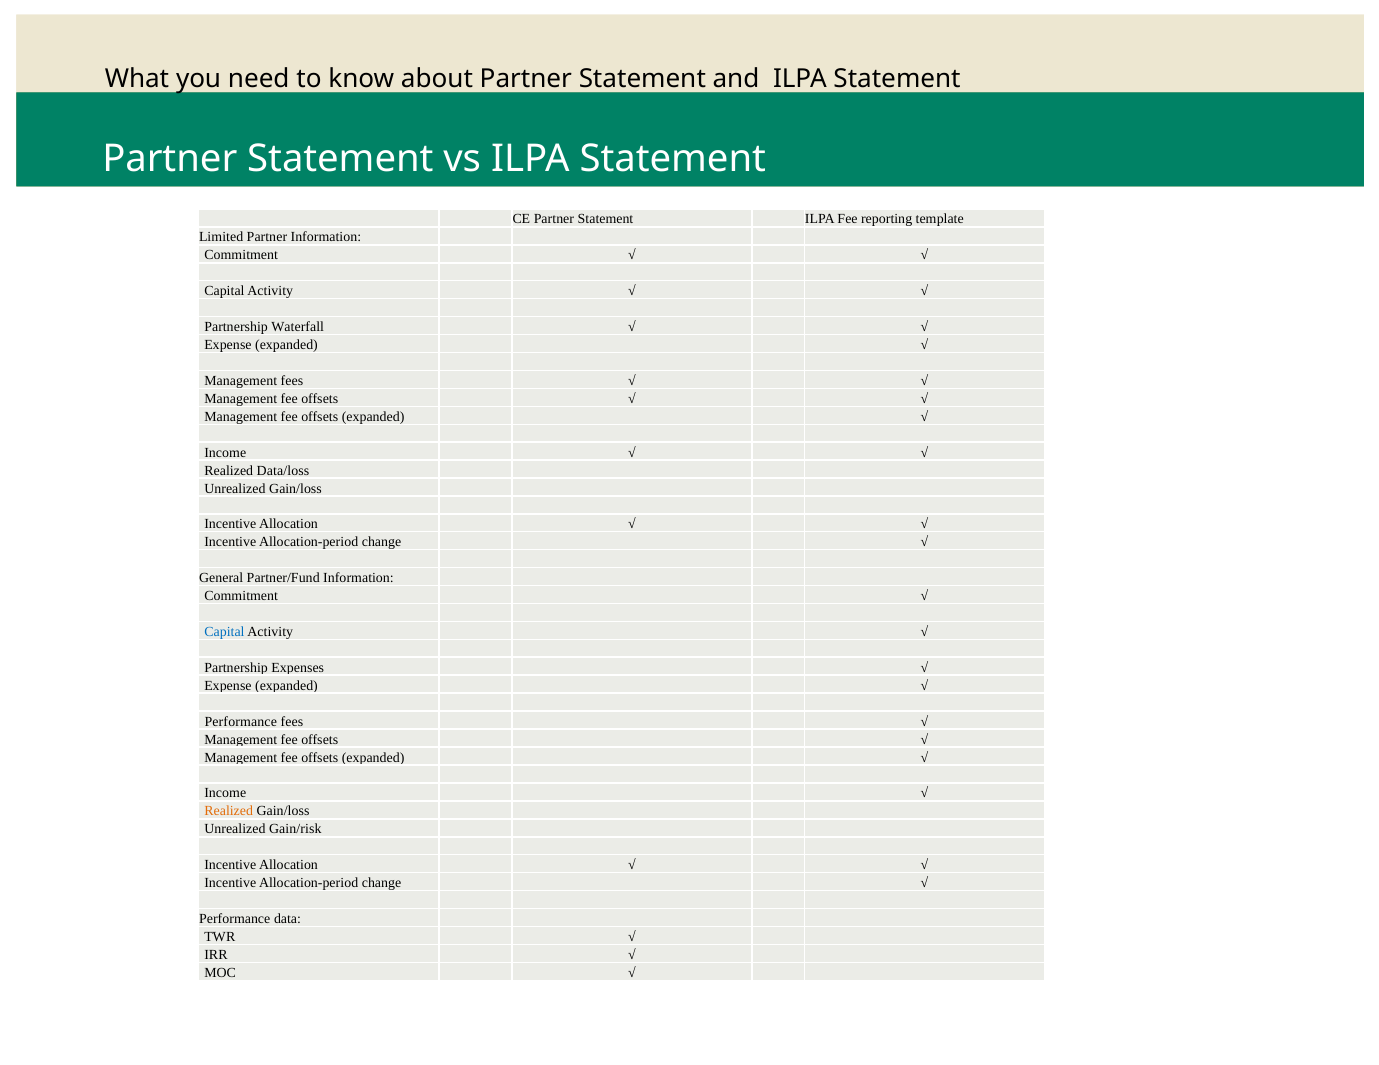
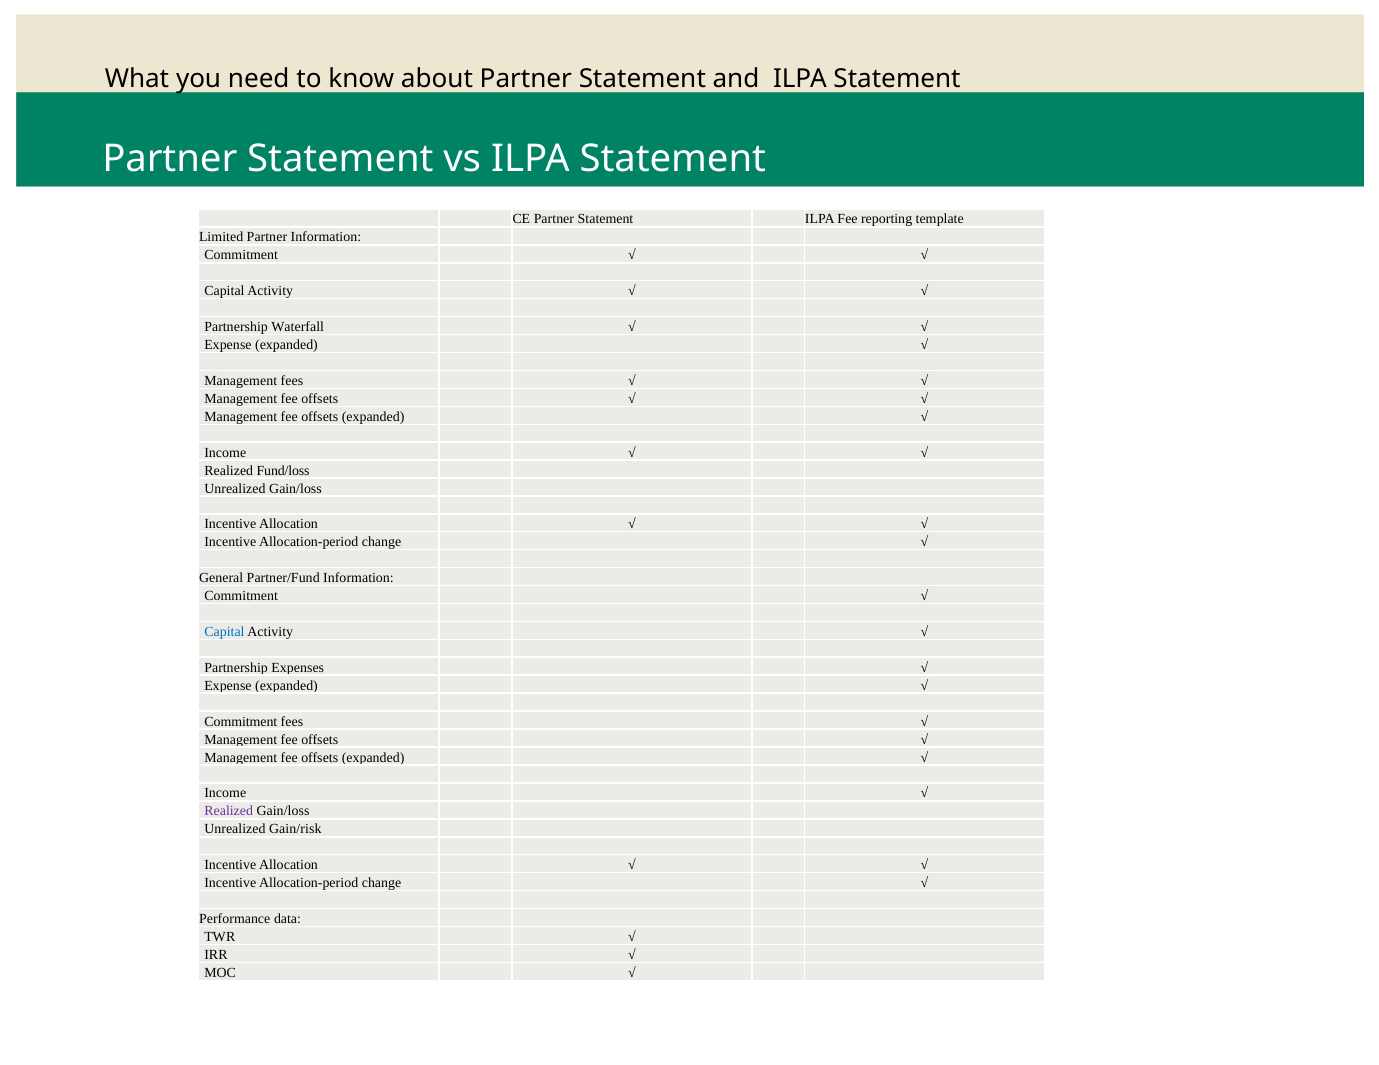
Data/loss: Data/loss -> Fund/loss
Performance at (241, 722): Performance -> Commitment
Realized at (229, 812) colour: orange -> purple
